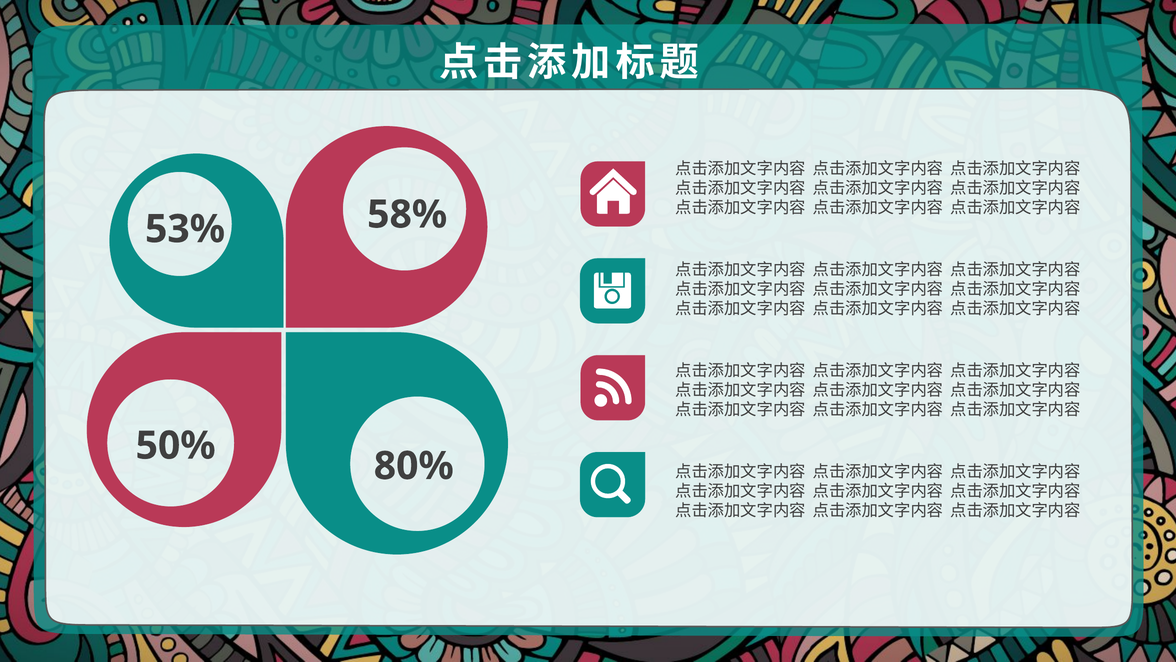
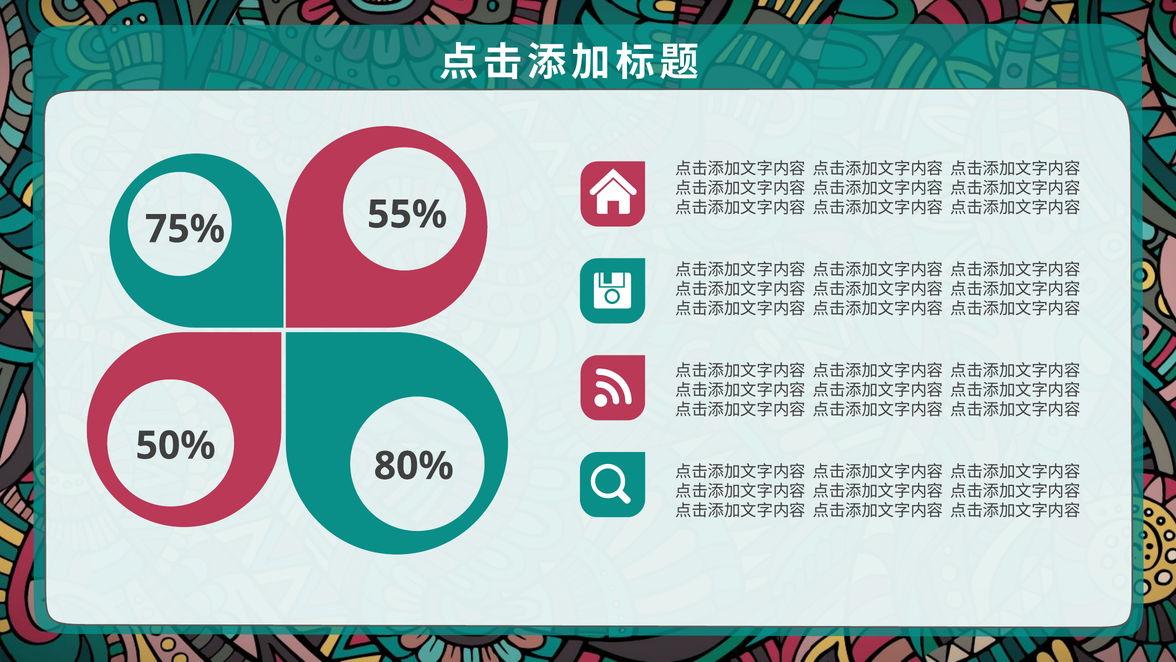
58%: 58% -> 55%
53%: 53% -> 75%
